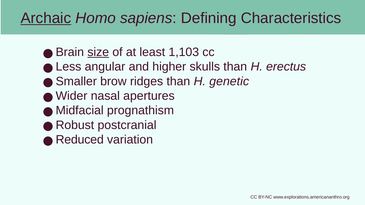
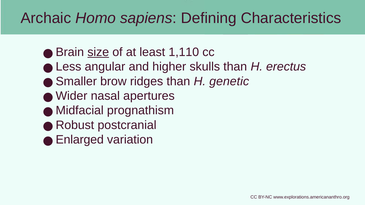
Archaic underline: present -> none
1,103: 1,103 -> 1,110
Reduced: Reduced -> Enlarged
